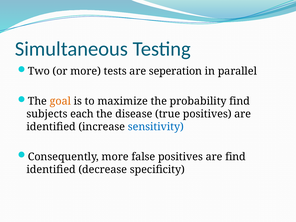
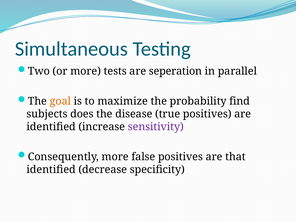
each: each -> does
sensitivity colour: blue -> purple
are find: find -> that
